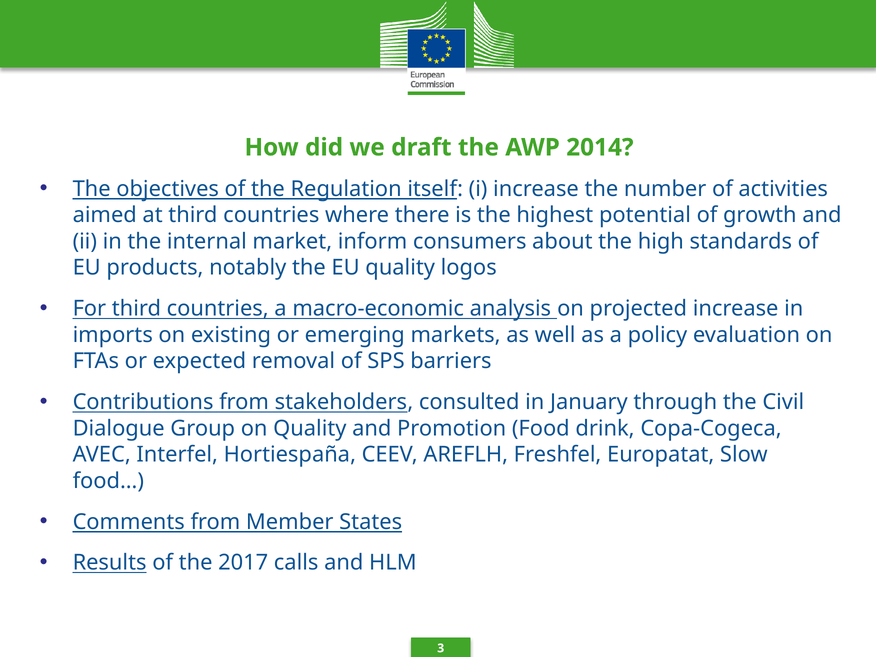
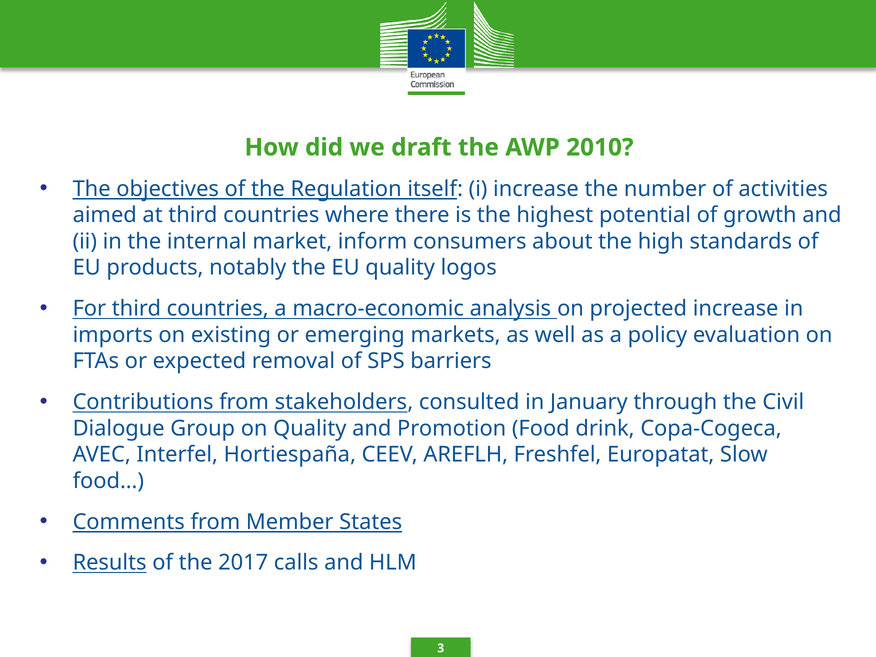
2014: 2014 -> 2010
